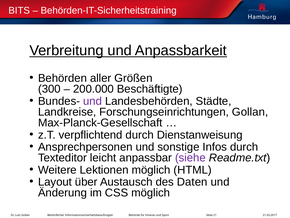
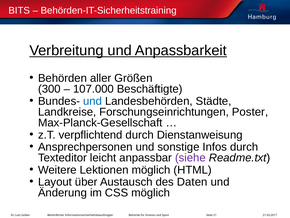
200.000: 200.000 -> 107.000
und at (92, 101) colour: purple -> blue
Forschungseinrichtungen Gollan: Gollan -> Poster
